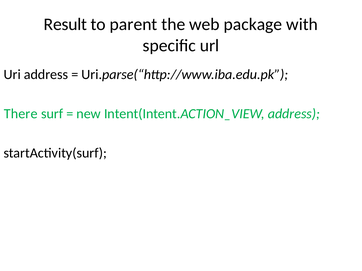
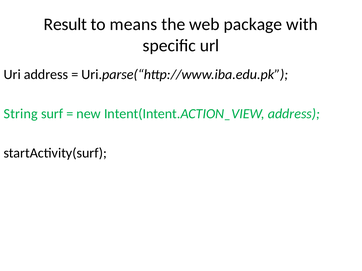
parent: parent -> means
There: There -> String
